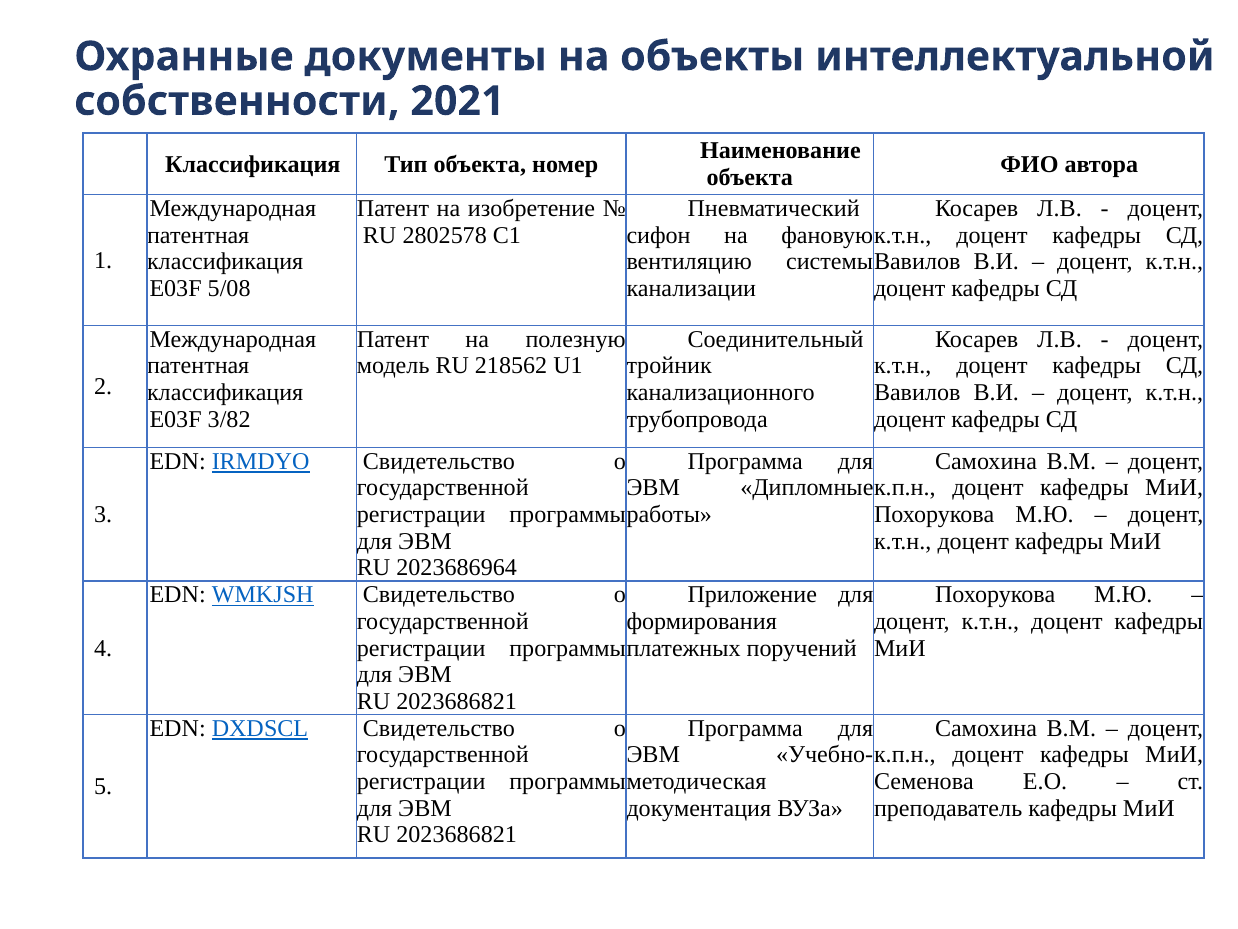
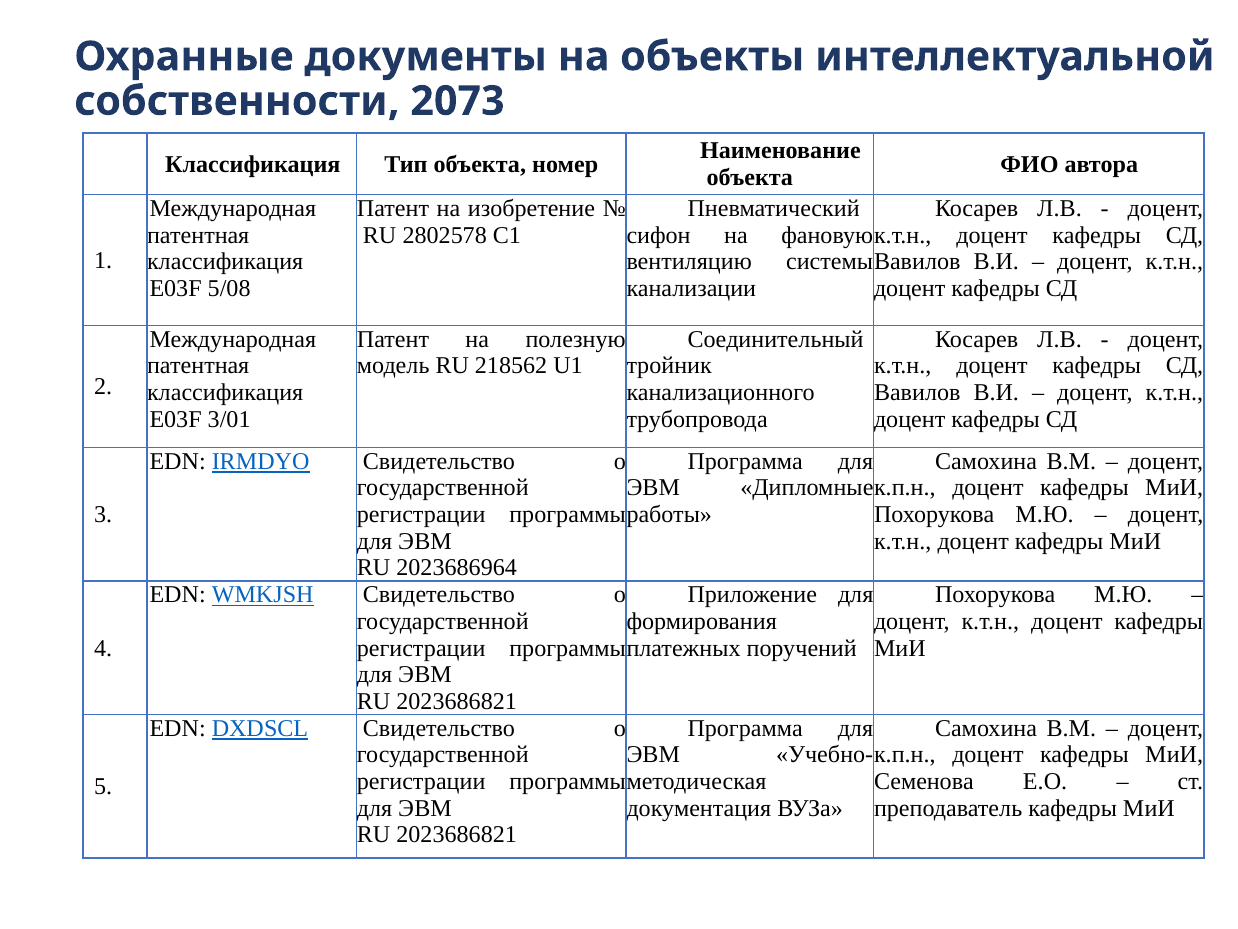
2021: 2021 -> 2073
3/82: 3/82 -> 3/01
